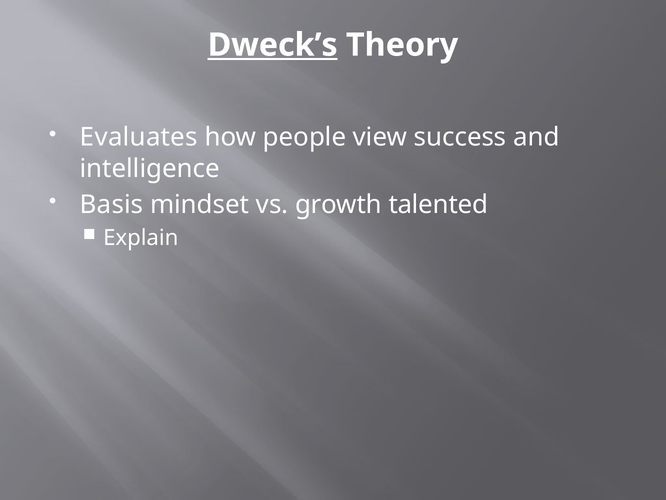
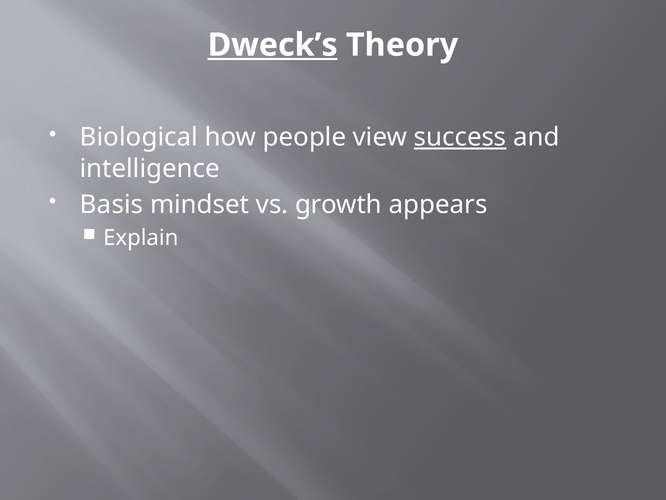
Evaluates: Evaluates -> Biological
success underline: none -> present
talented: talented -> appears
